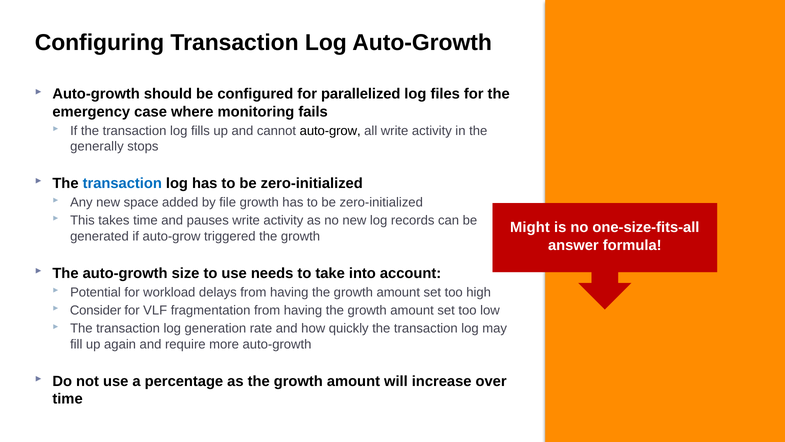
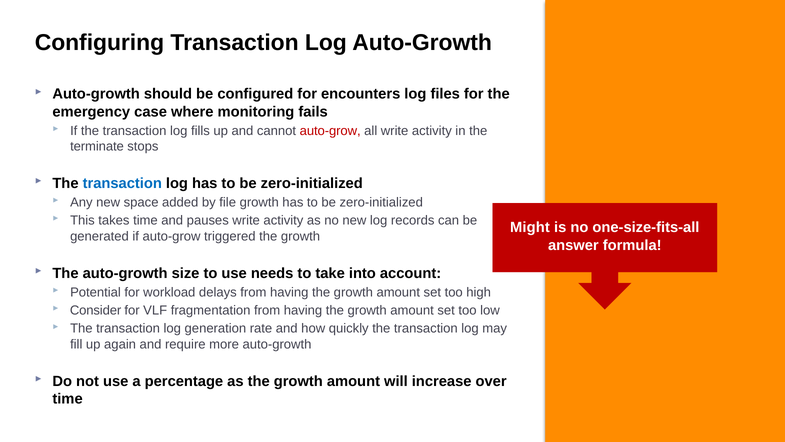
parallelized: parallelized -> encounters
auto-grow at (330, 131) colour: black -> red
generally: generally -> terminate
